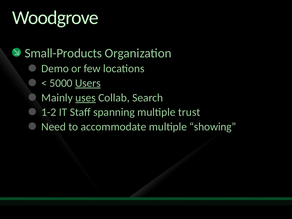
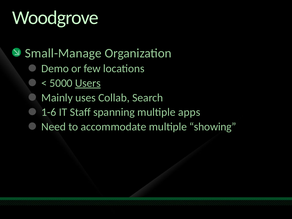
Small-Products: Small-Products -> Small-Manage
uses underline: present -> none
1-2: 1-2 -> 1-6
trust: trust -> apps
